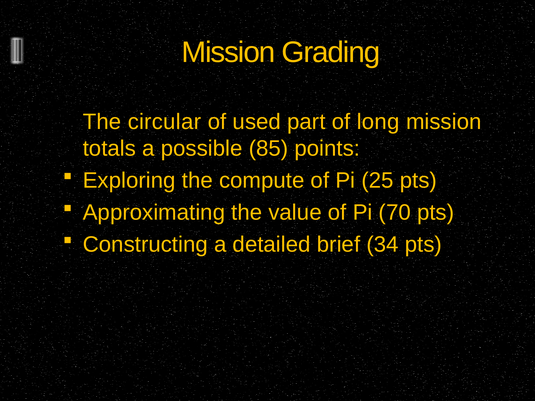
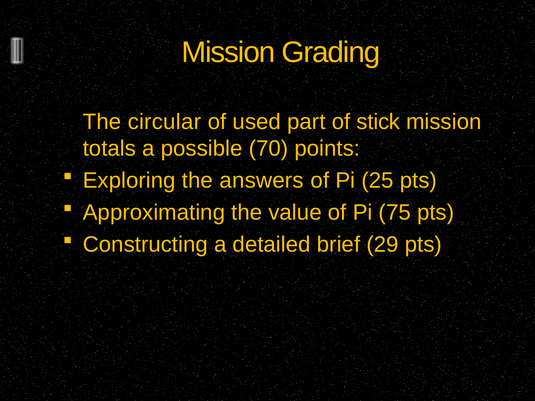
long: long -> stick
85: 85 -> 70
compute: compute -> answers
70: 70 -> 75
34: 34 -> 29
